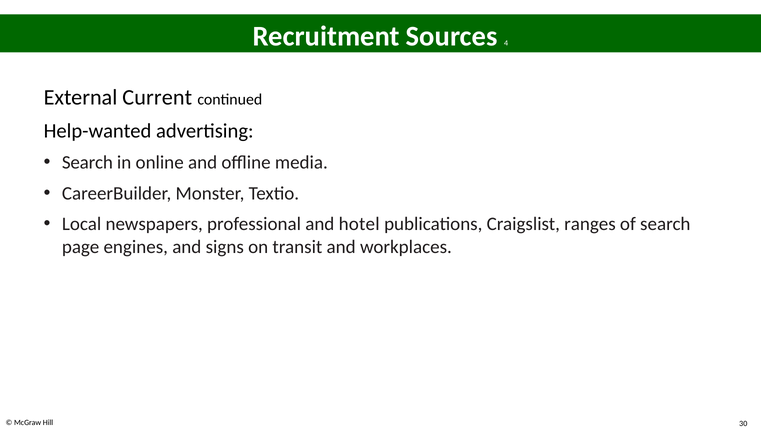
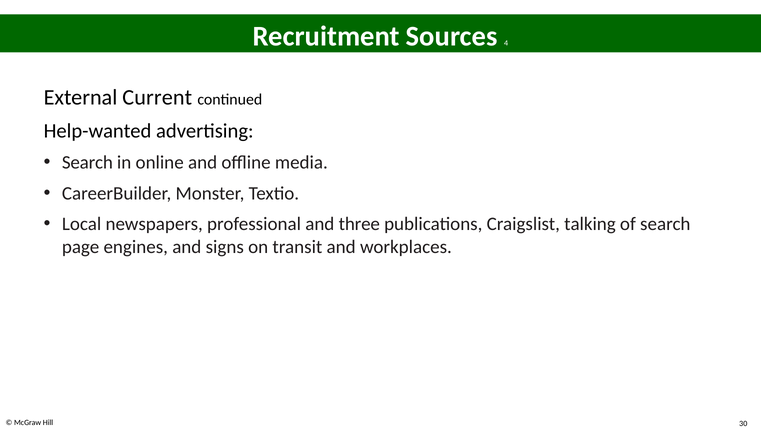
hotel: hotel -> three
ranges: ranges -> talking
